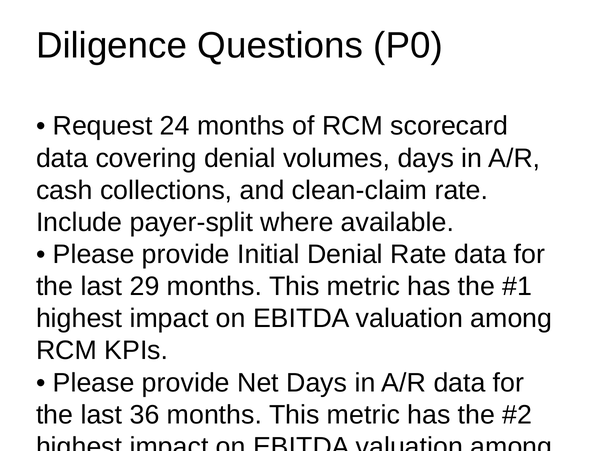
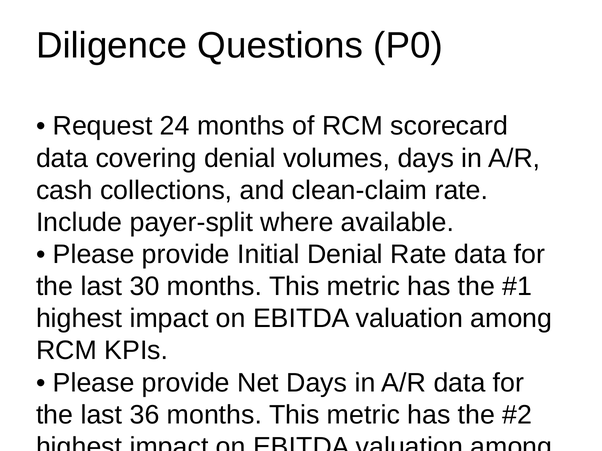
29: 29 -> 30
